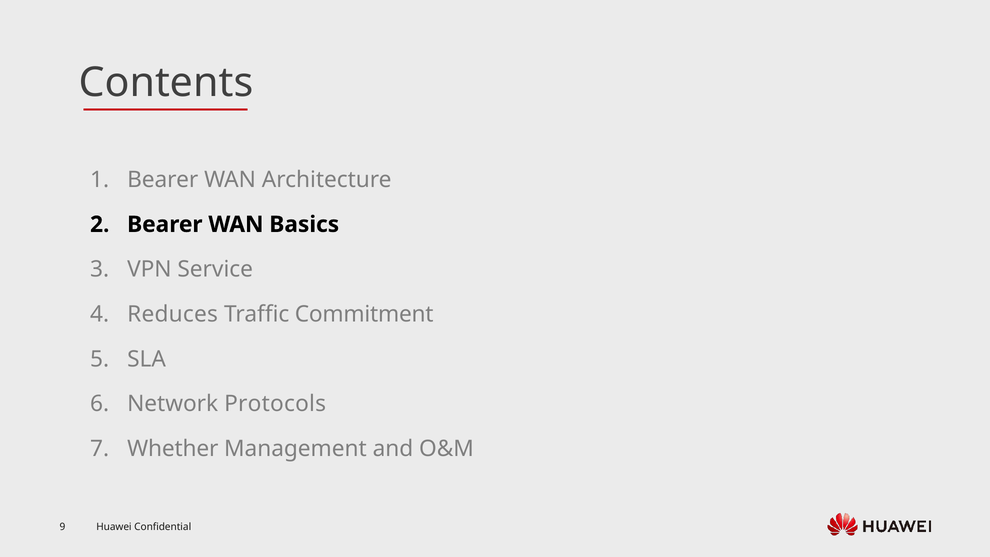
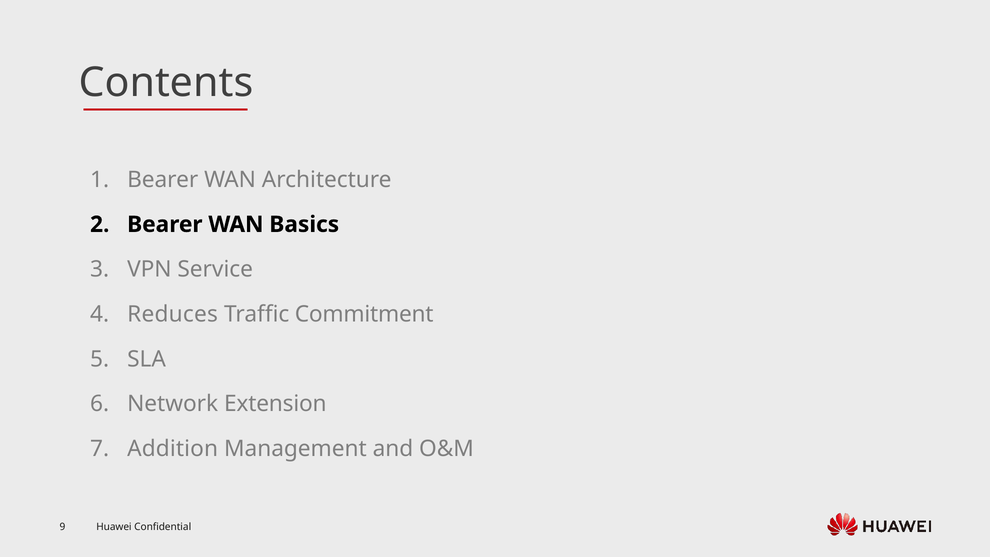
Protocols: Protocols -> Extension
Whether: Whether -> Addition
